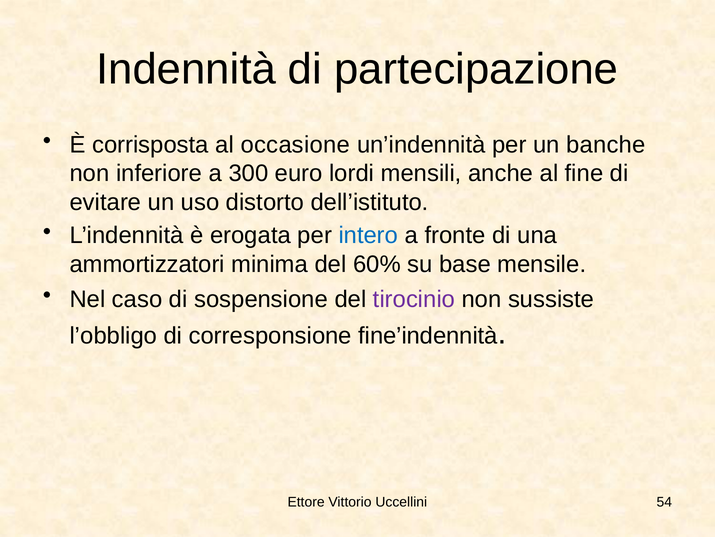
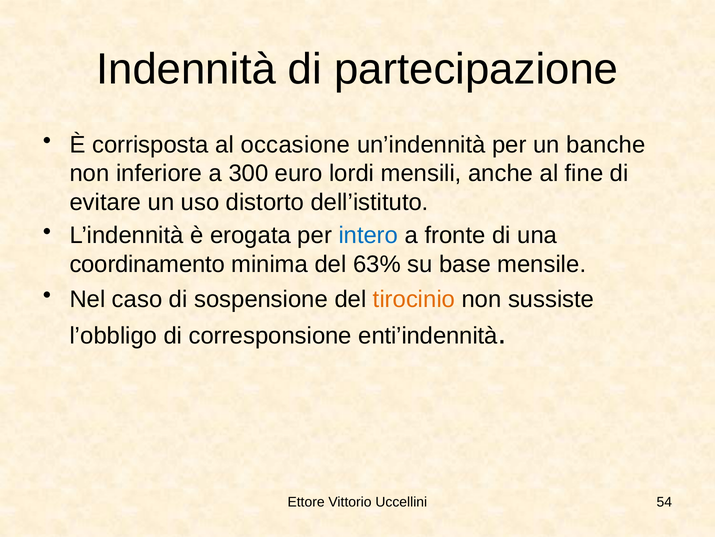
ammortizzatori: ammortizzatori -> coordinamento
60%: 60% -> 63%
tirocinio colour: purple -> orange
fine’indennità: fine’indennità -> enti’indennità
